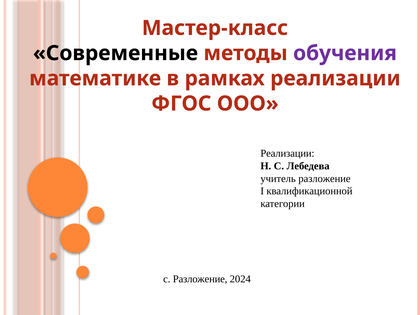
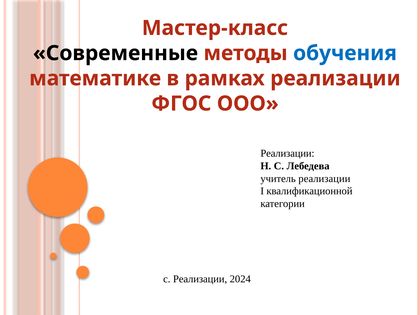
обучения colour: purple -> blue
учитель разложение: разложение -> реализации
с Разложение: Разложение -> Реализации
